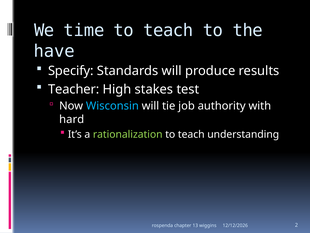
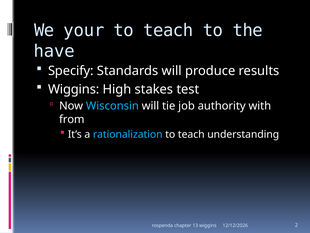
time: time -> your
Teacher at (74, 89): Teacher -> Wiggins
hard: hard -> from
rationalization colour: light green -> light blue
